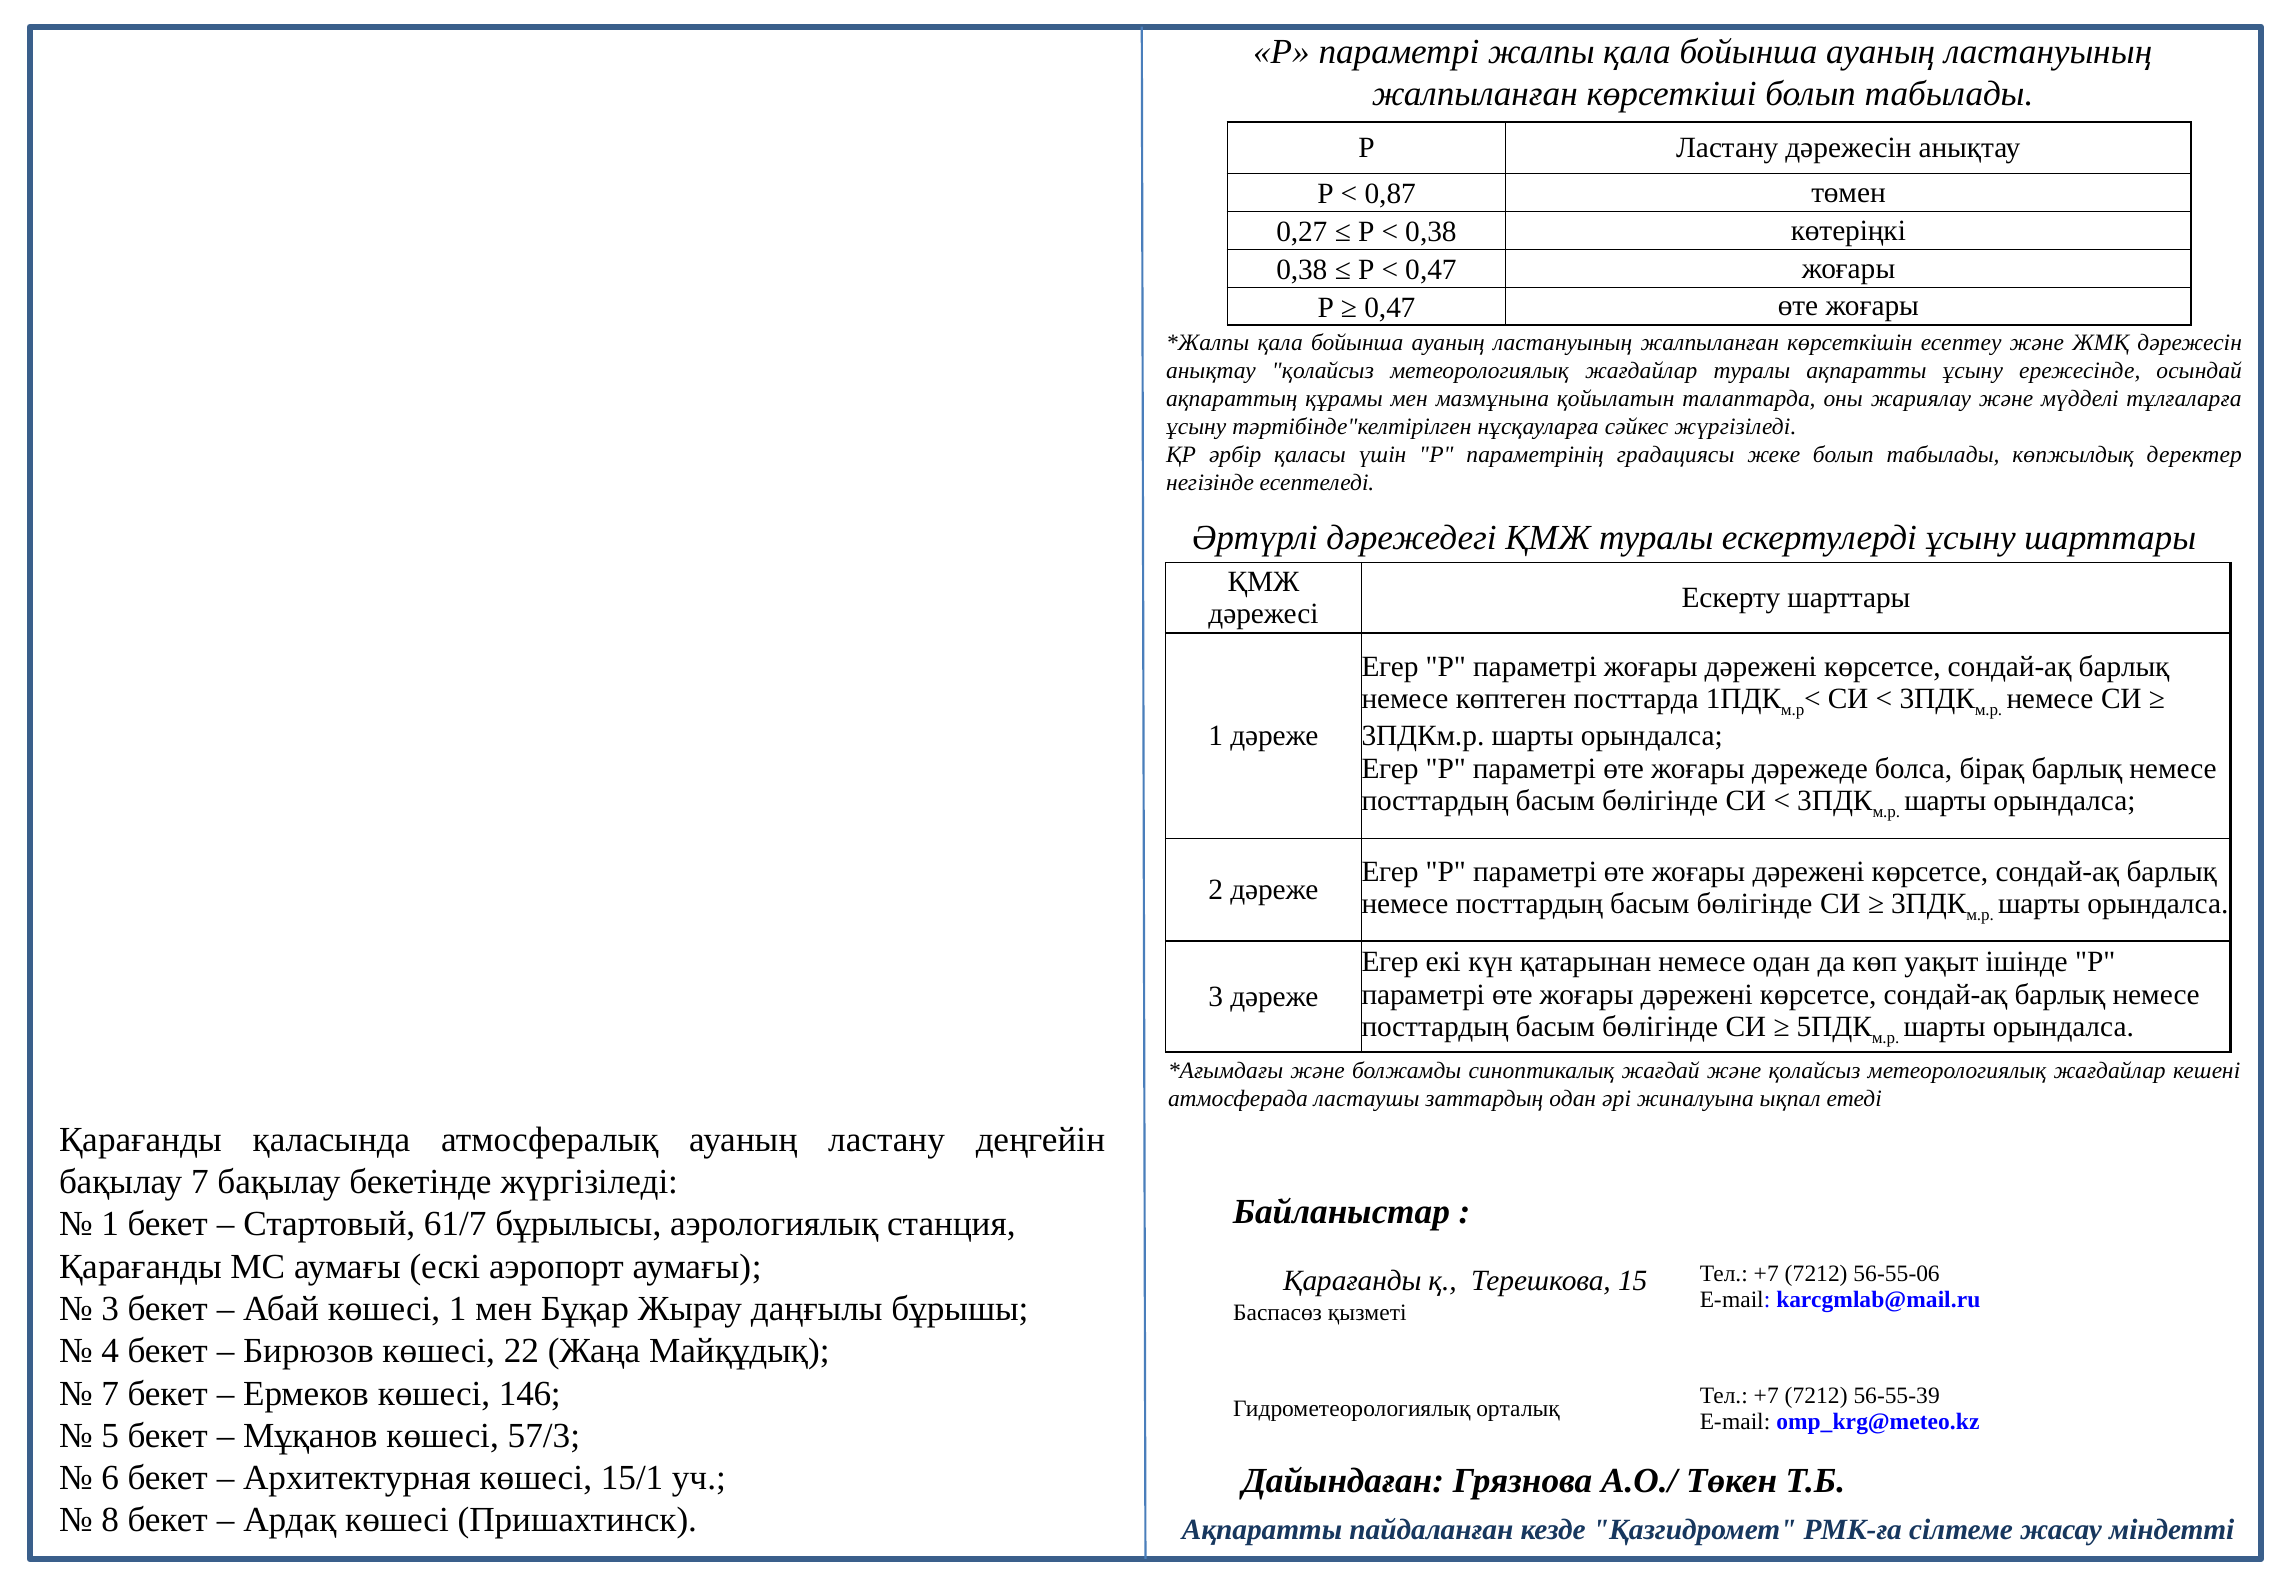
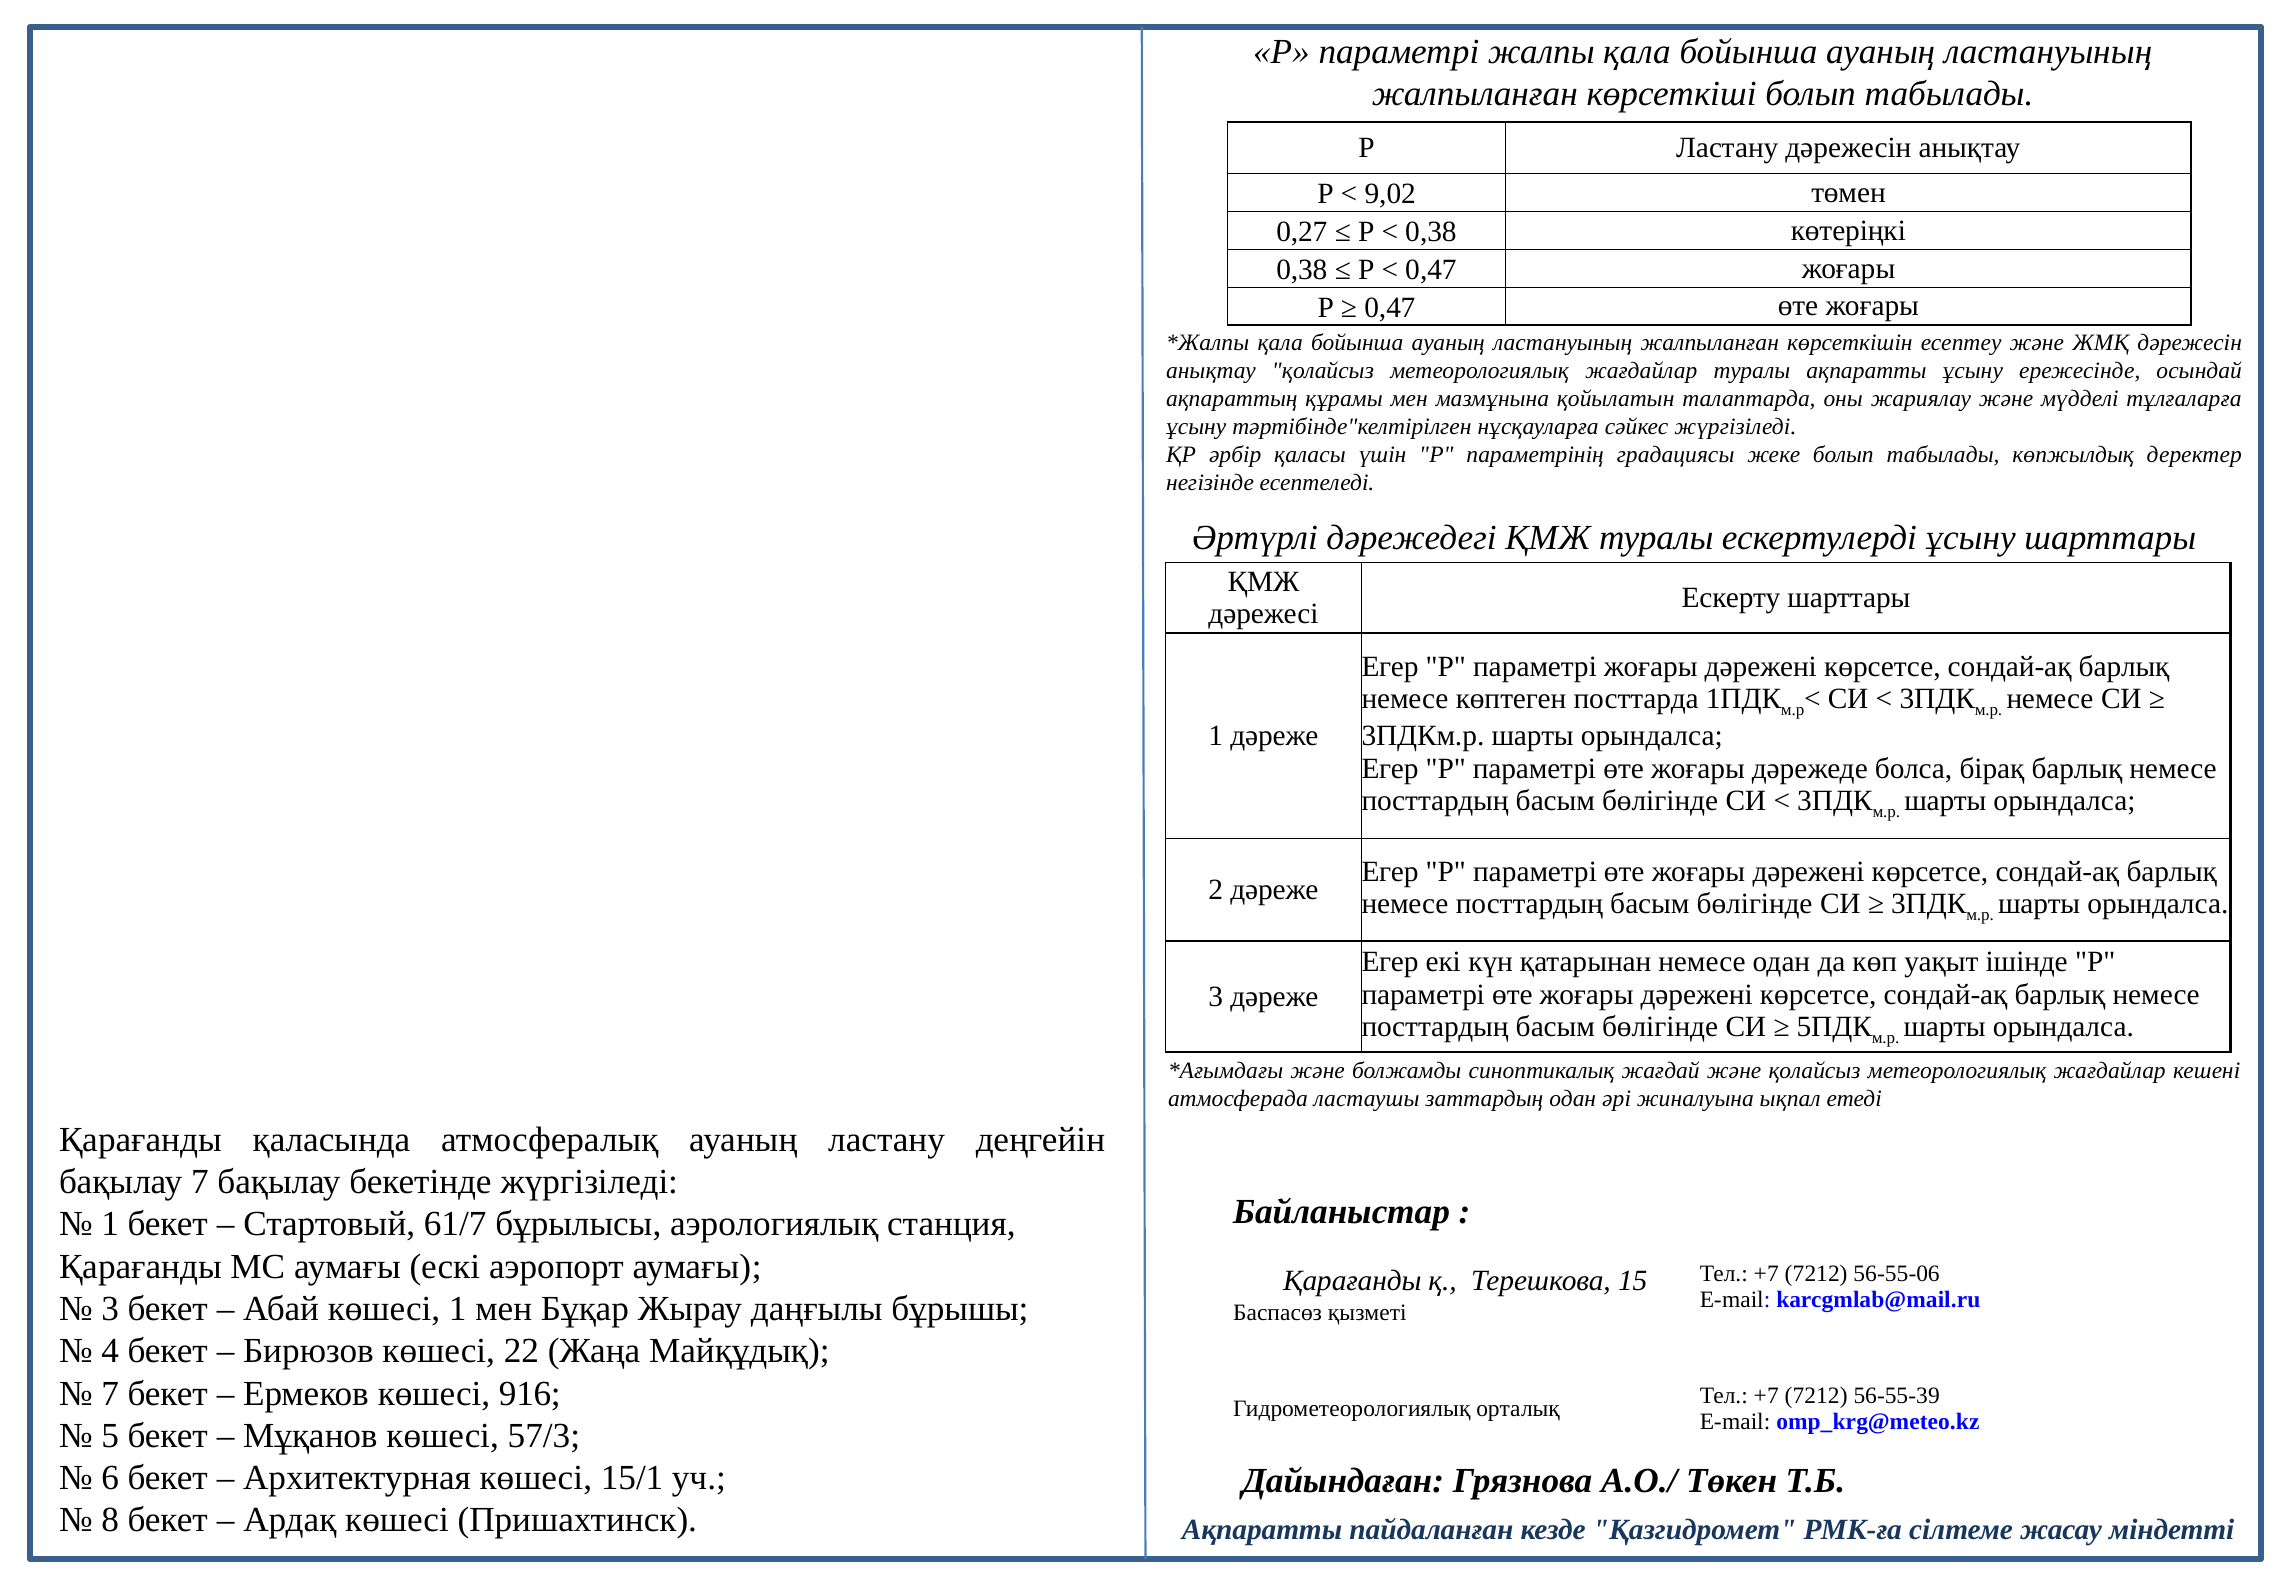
0,87: 0,87 -> 9,02
146: 146 -> 916
